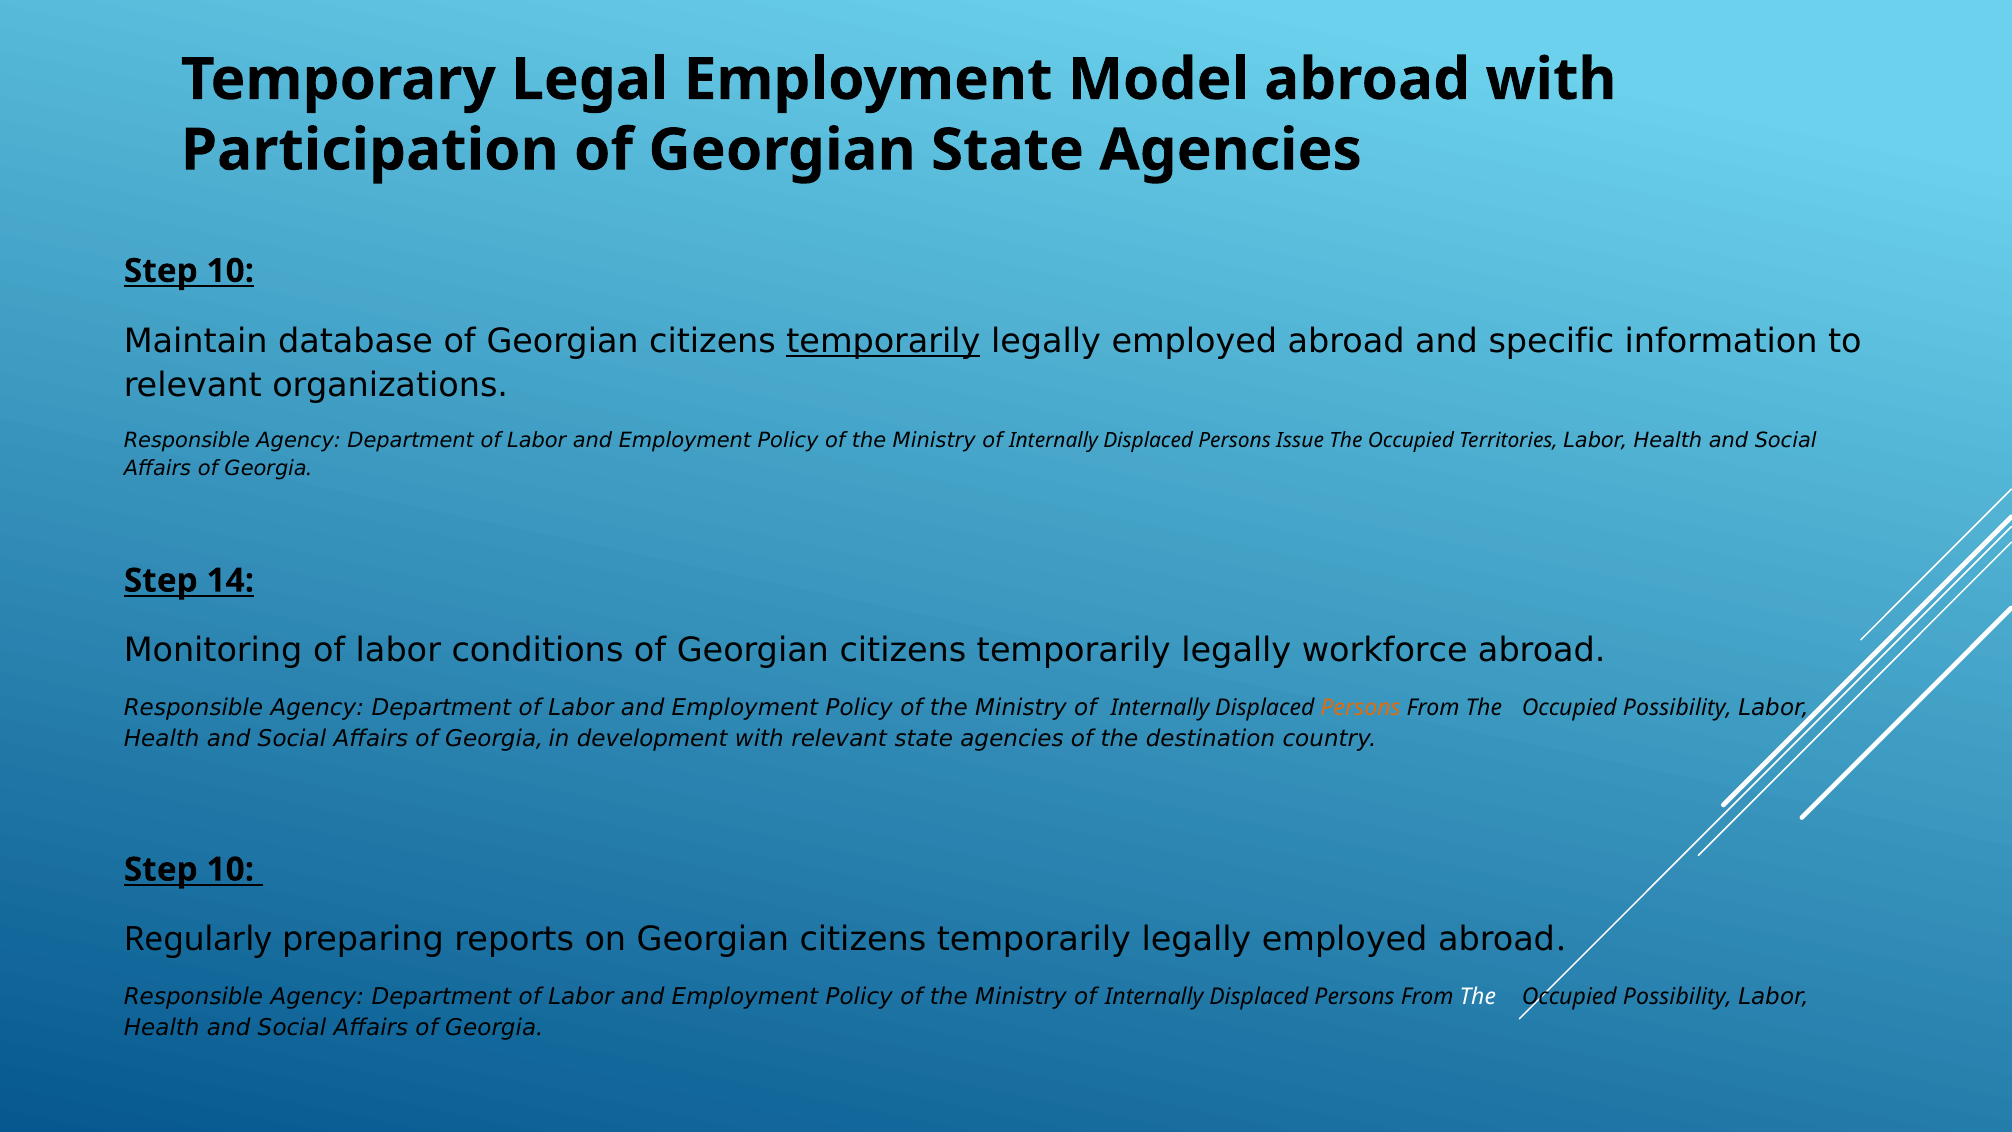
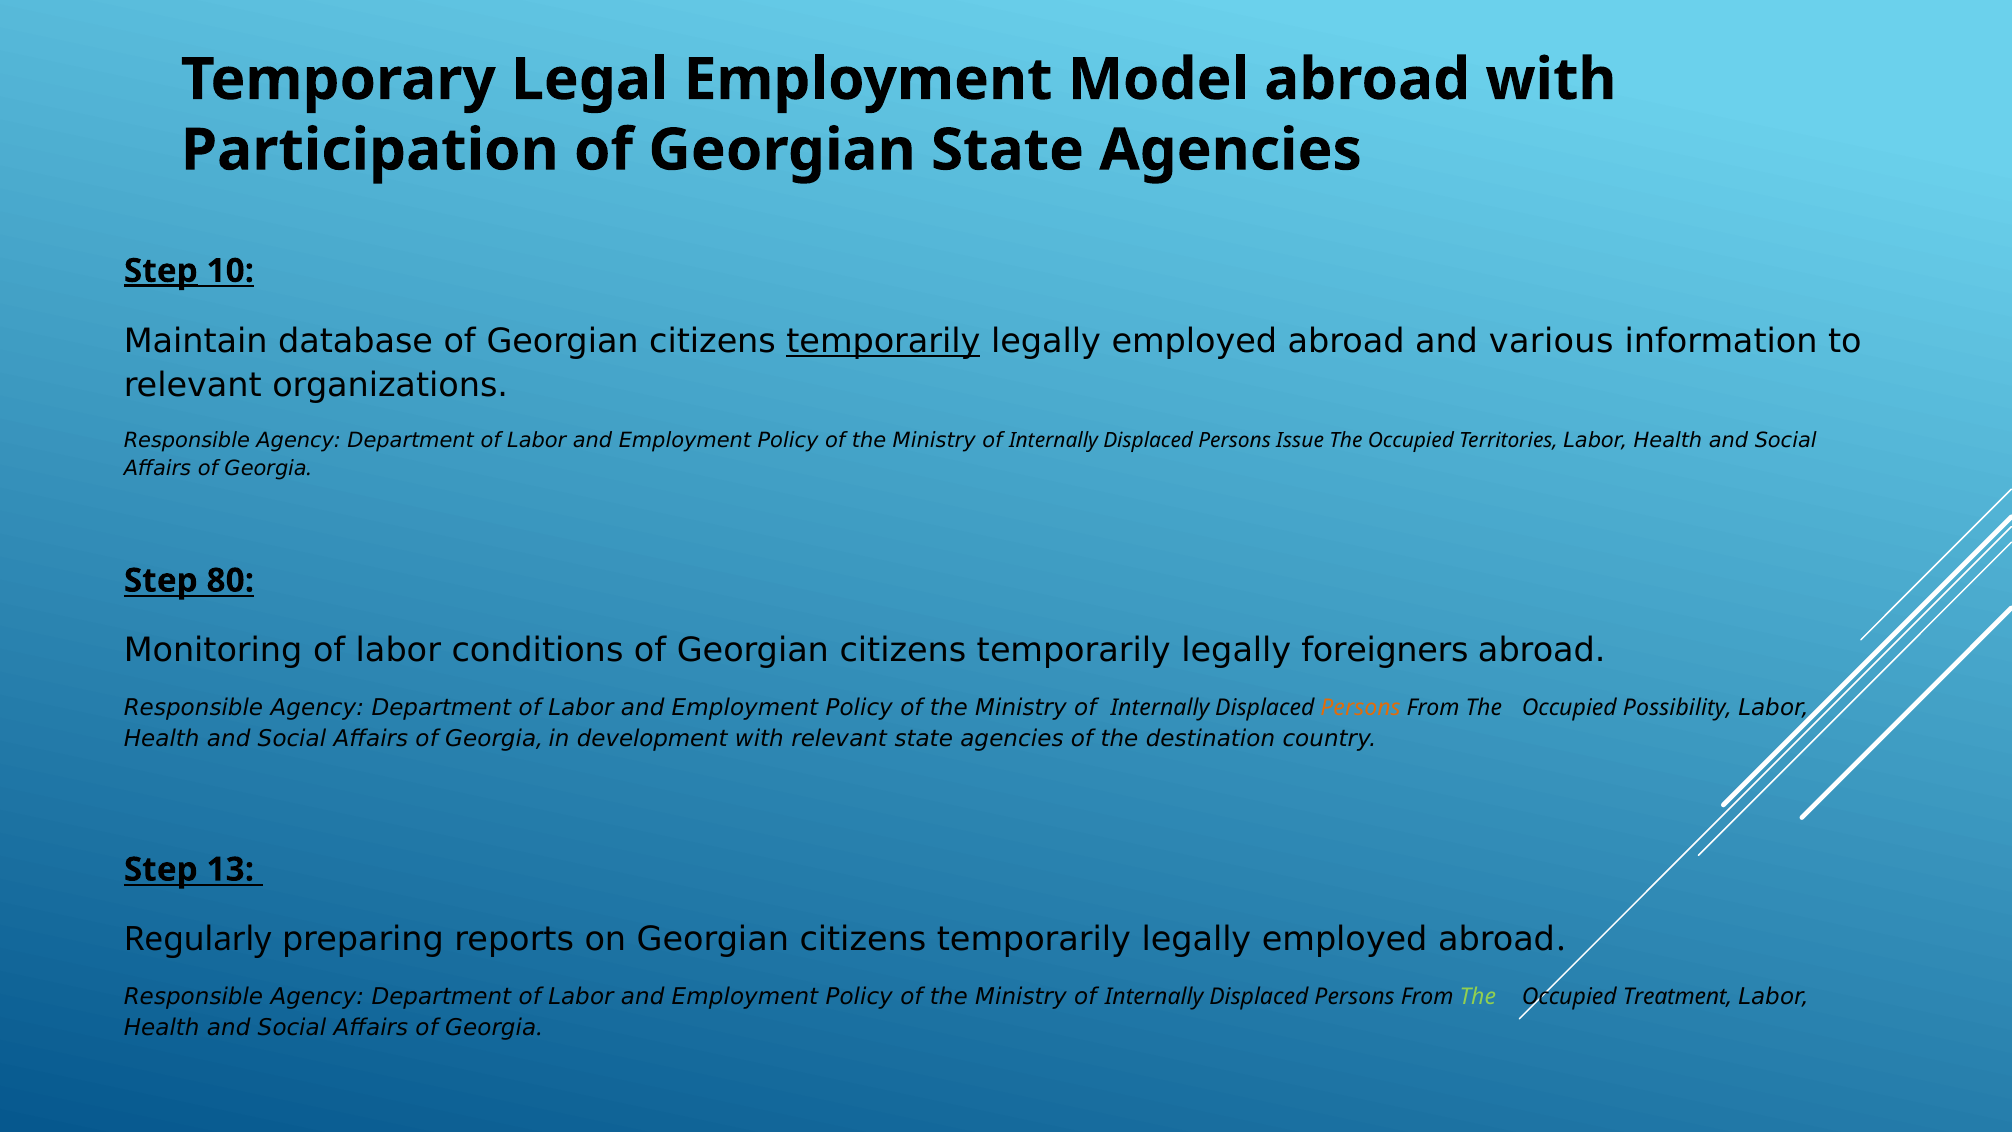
Step at (161, 271) underline: none -> present
specific: specific -> various
14: 14 -> 80
workforce: workforce -> foreigners
10 at (230, 869): 10 -> 13
The at (1478, 997) colour: white -> light green
Possibility at (1677, 997): Possibility -> Treatment
